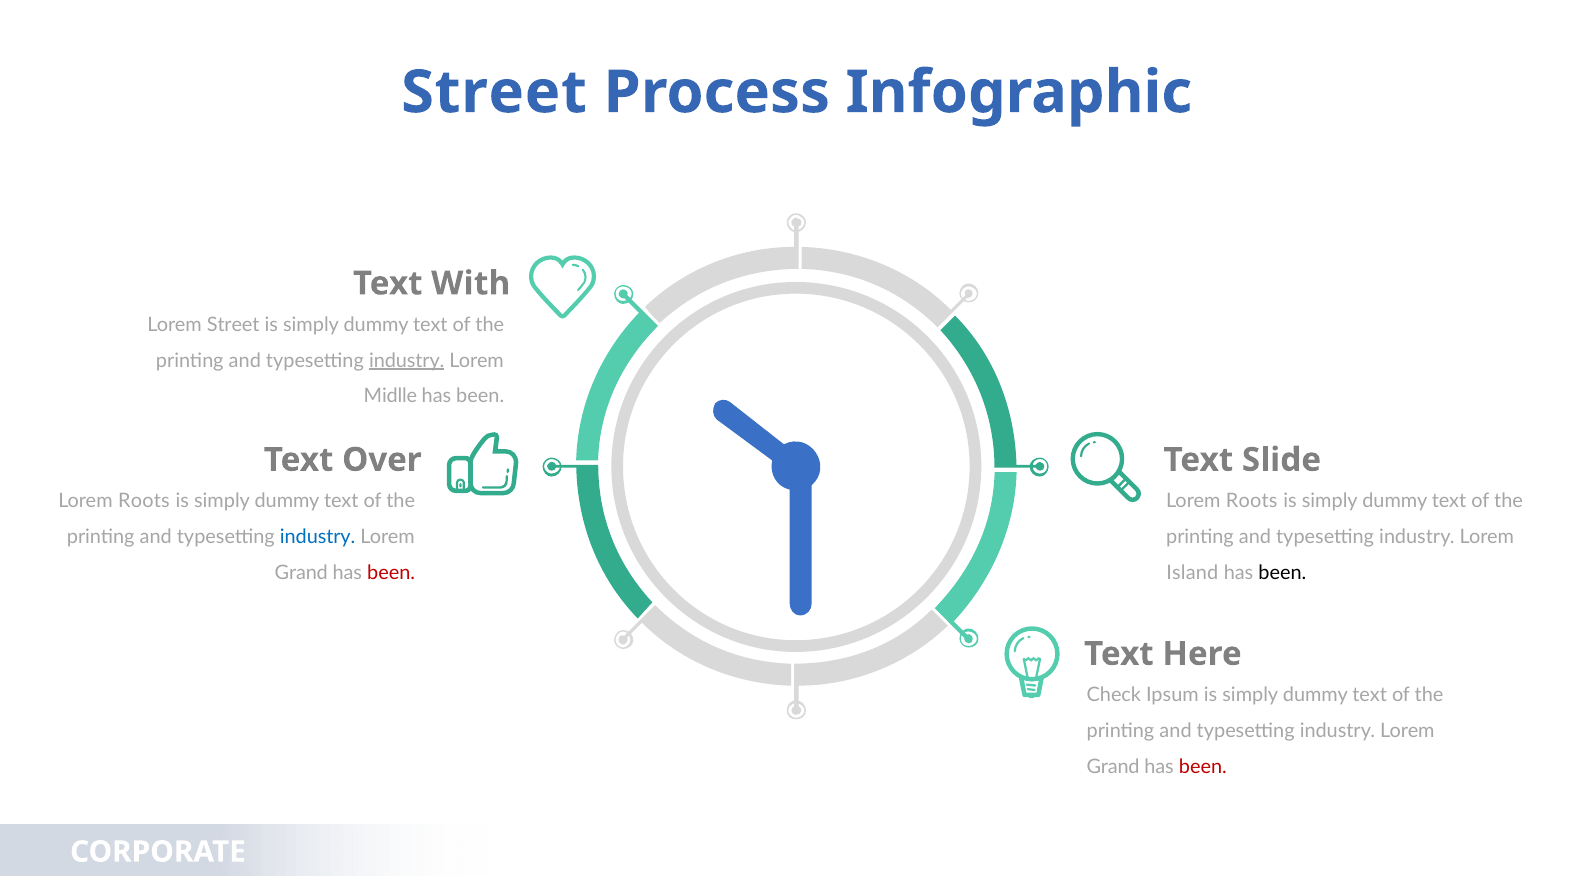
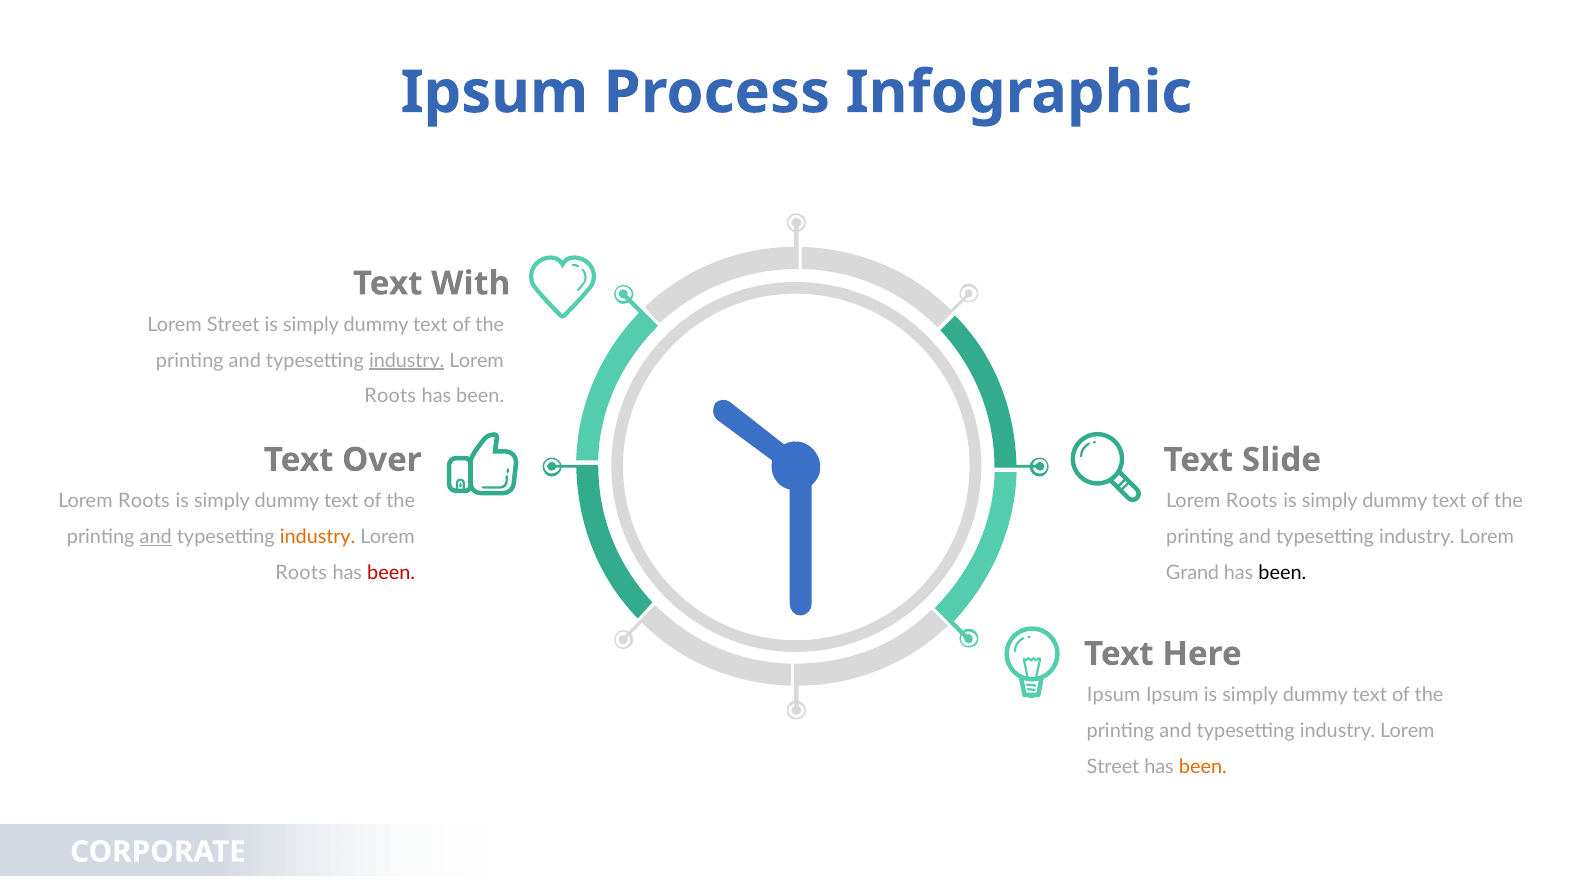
Street at (494, 93): Street -> Ipsum
Midlle at (390, 396): Midlle -> Roots
and at (156, 537) underline: none -> present
industry at (318, 537) colour: blue -> orange
Grand at (301, 573): Grand -> Roots
Island: Island -> Grand
Check at (1114, 695): Check -> Ipsum
Grand at (1113, 767): Grand -> Street
been at (1203, 767) colour: red -> orange
